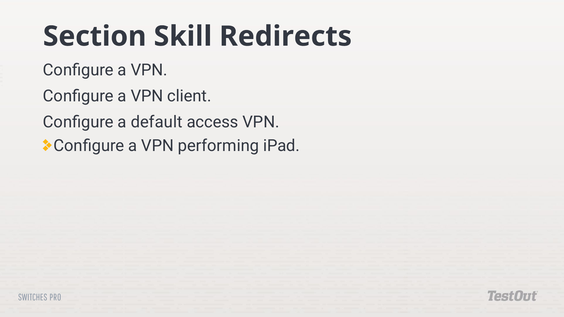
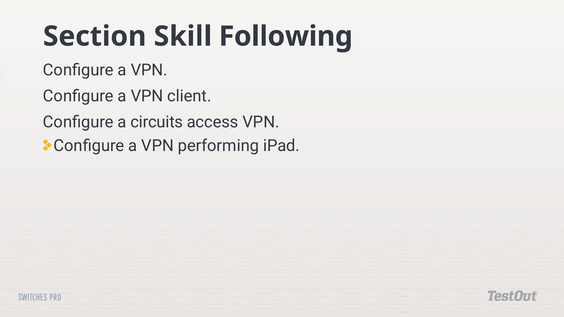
Redirects: Redirects -> Following
default: default -> circuits
